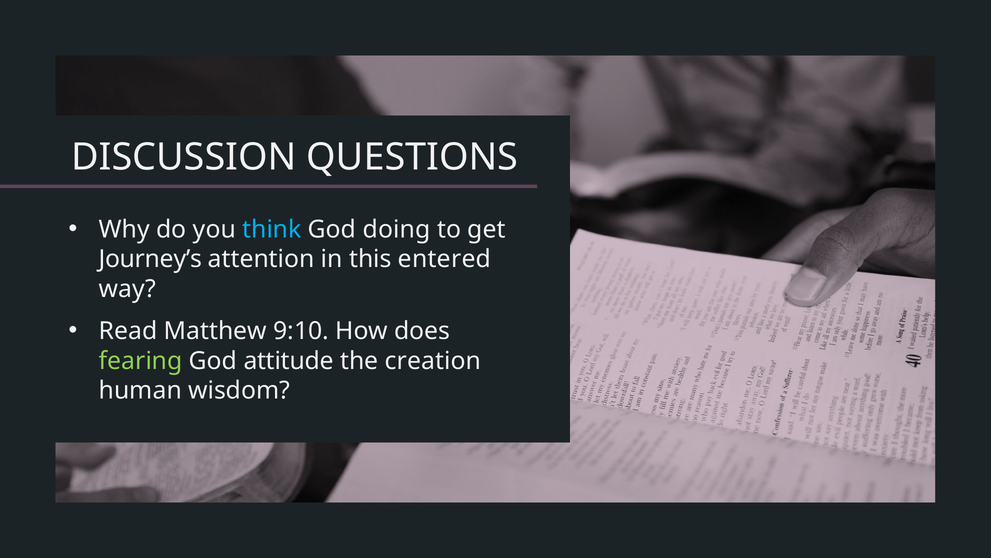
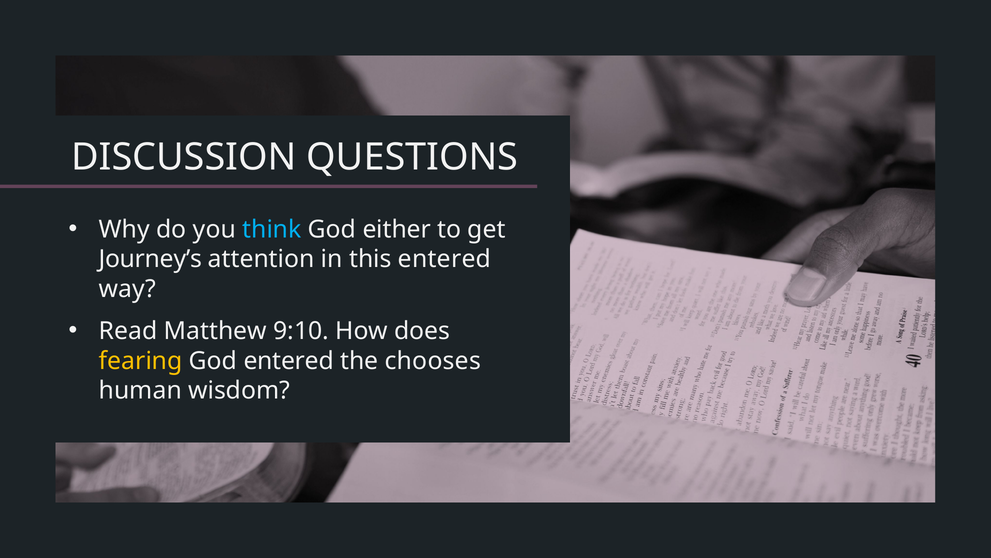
doing: doing -> either
fearing colour: light green -> yellow
God attitude: attitude -> entered
creation: creation -> chooses
